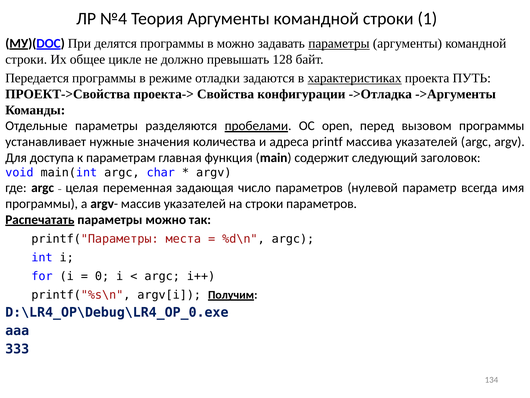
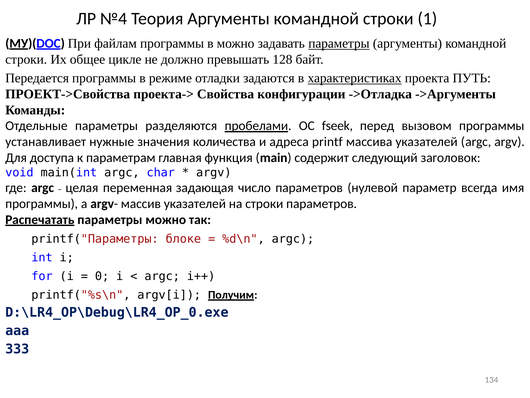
делятся: делятся -> файлам
open: open -> fseek
места: места -> блоке
